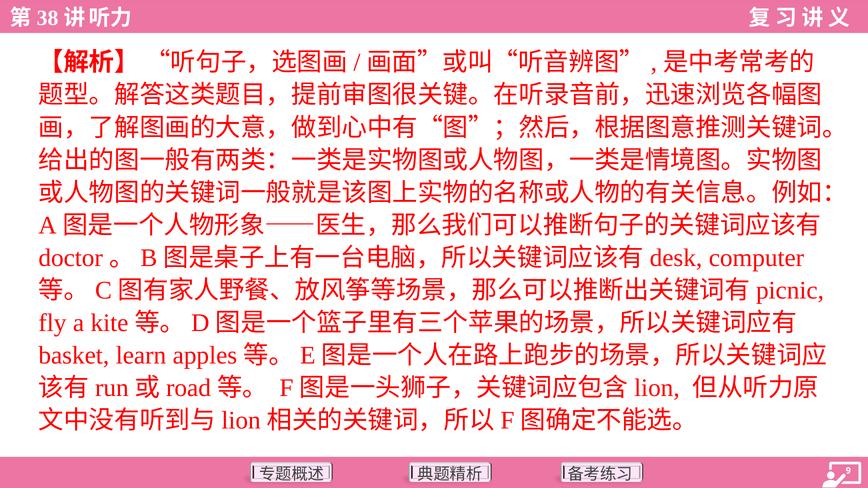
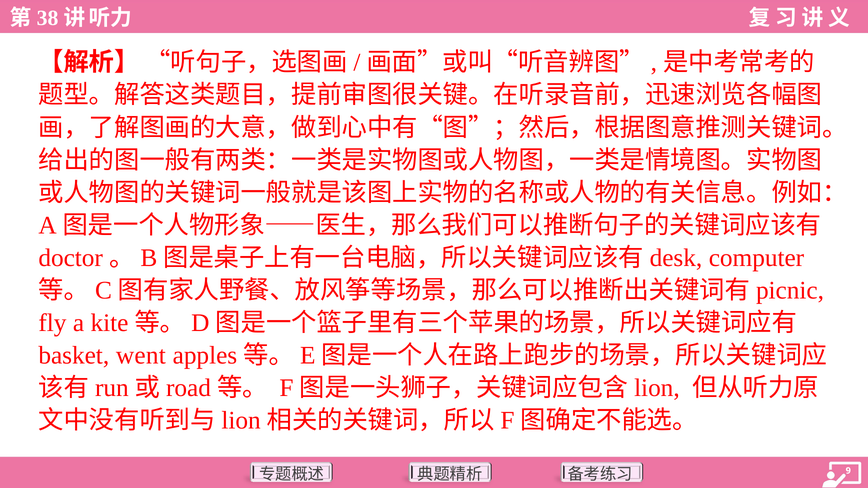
learn: learn -> went
